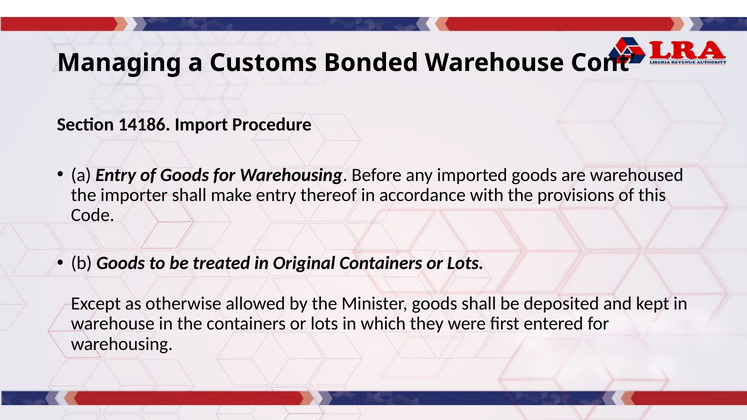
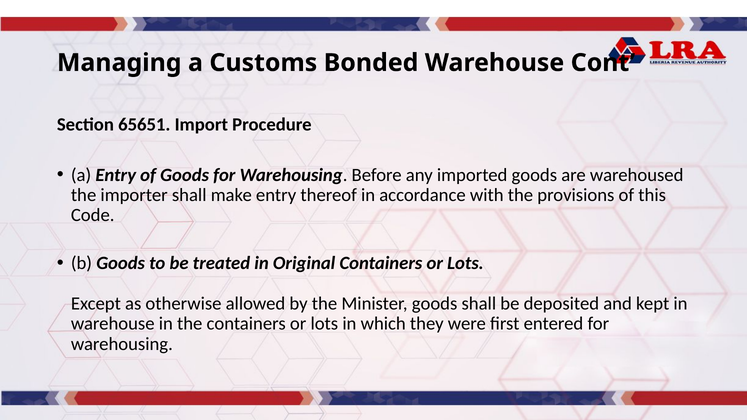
14186: 14186 -> 65651
